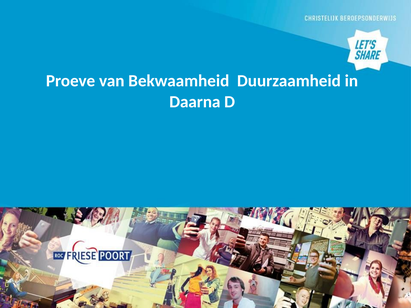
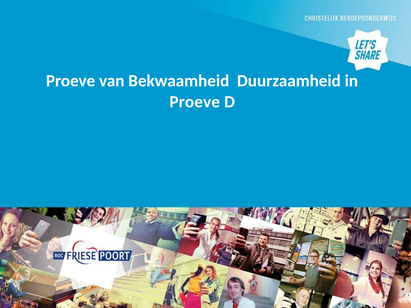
Daarna at (195, 102): Daarna -> Proeve
